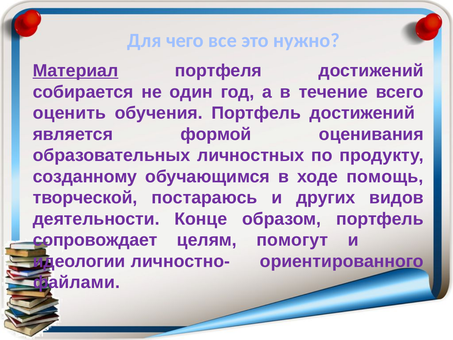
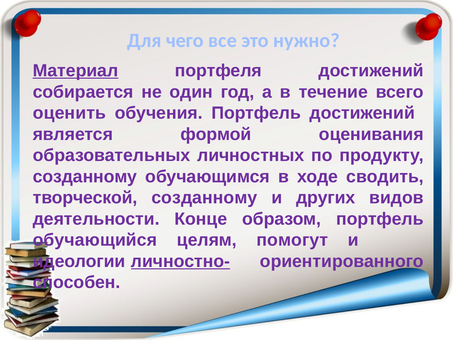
помощь: помощь -> сводить
творческой постараюсь: постараюсь -> созданному
сопровождает: сопровождает -> обучающийся
личностно- underline: none -> present
файлами: файлами -> способен
